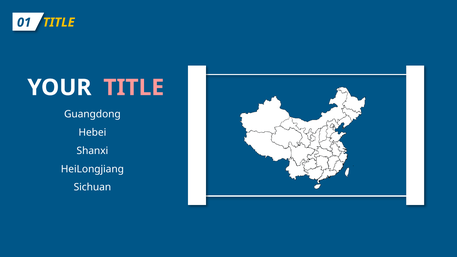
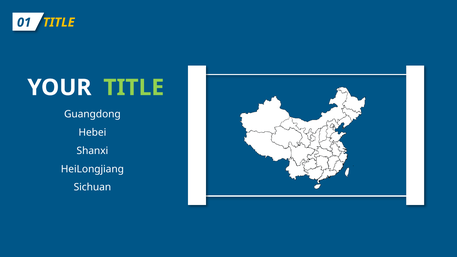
TITLE at (134, 88) colour: pink -> light green
